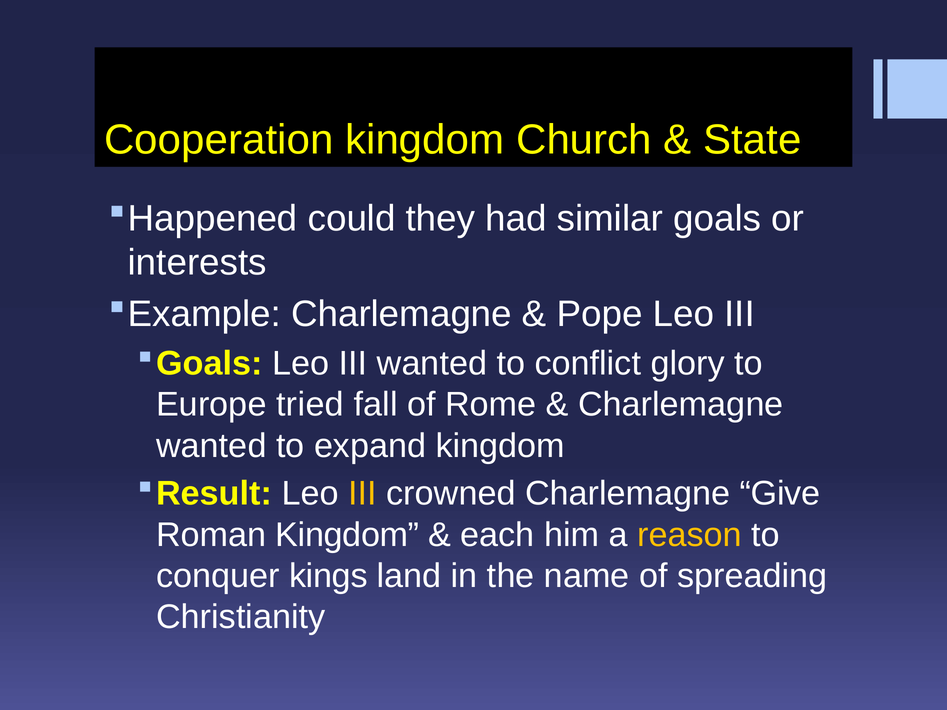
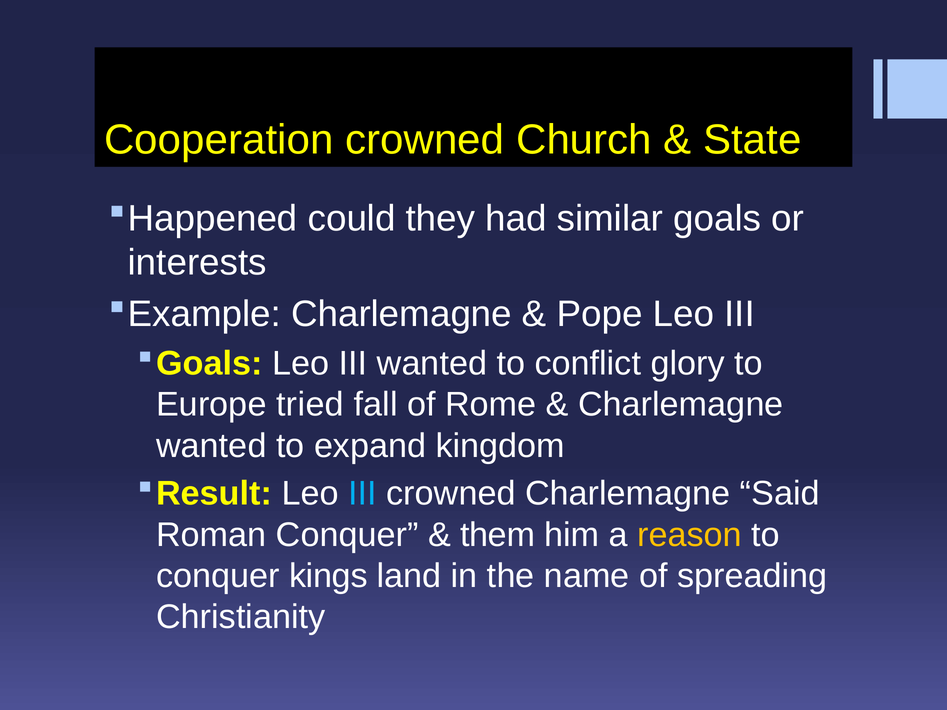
Cooperation kingdom: kingdom -> crowned
III at (362, 494) colour: yellow -> light blue
Give: Give -> Said
Roman Kingdom: Kingdom -> Conquer
each: each -> them
